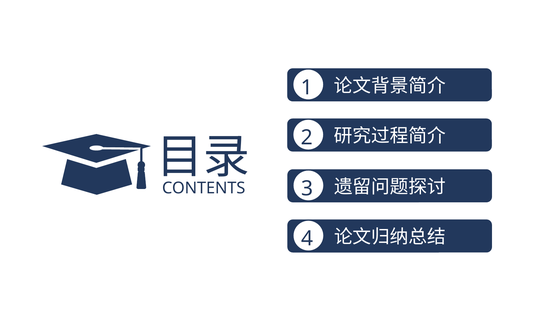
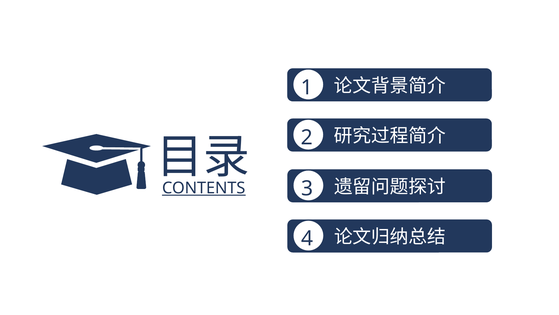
CONTENTS underline: none -> present
